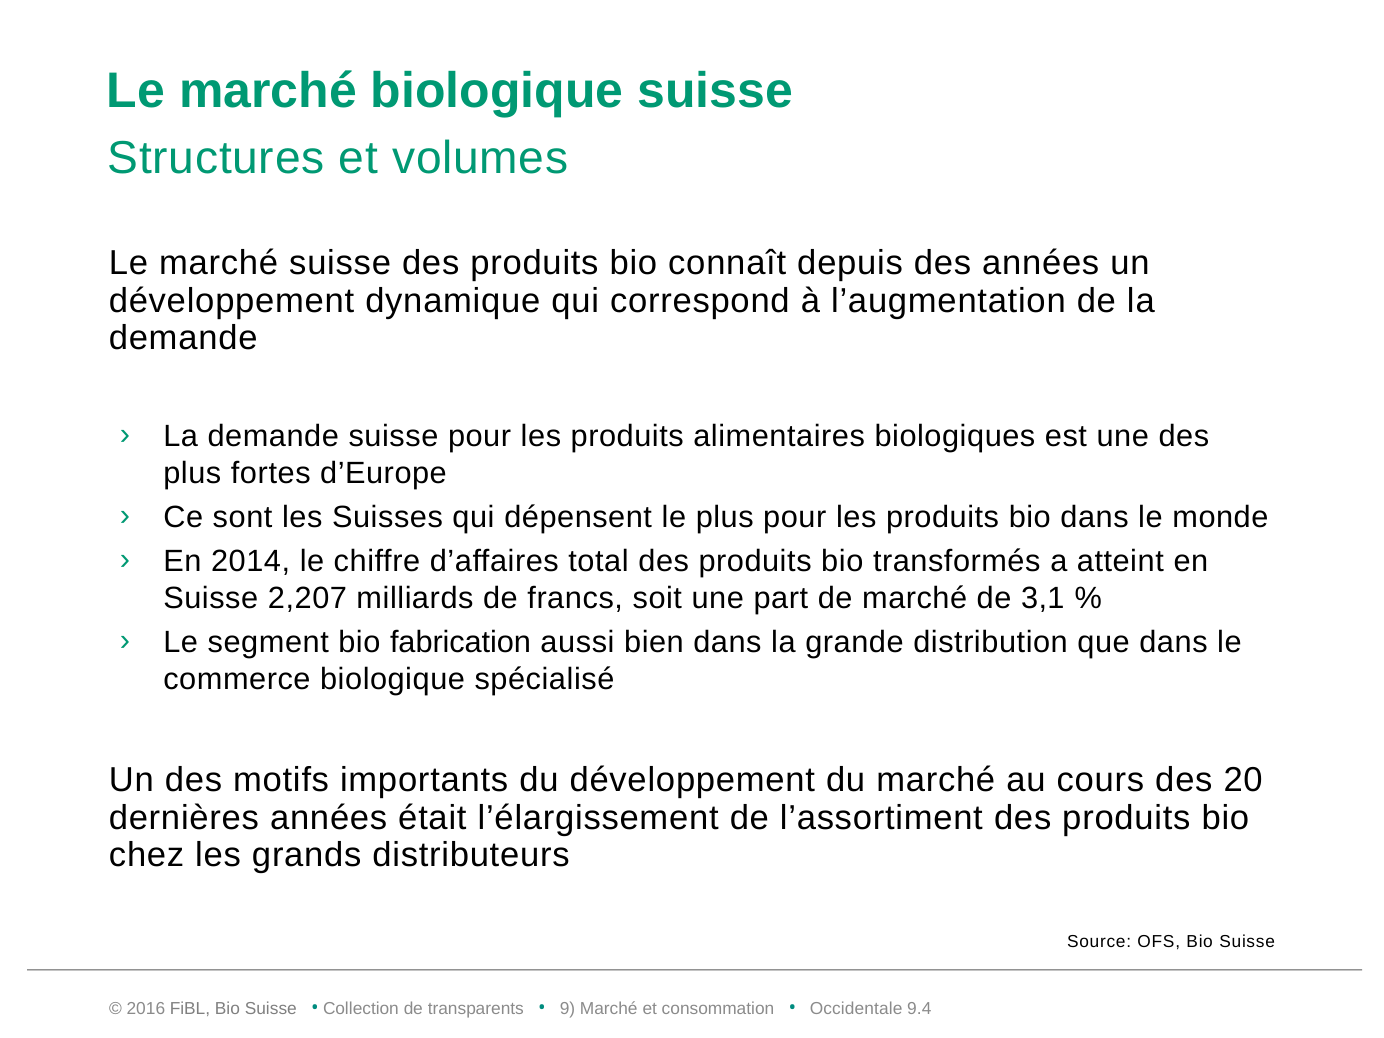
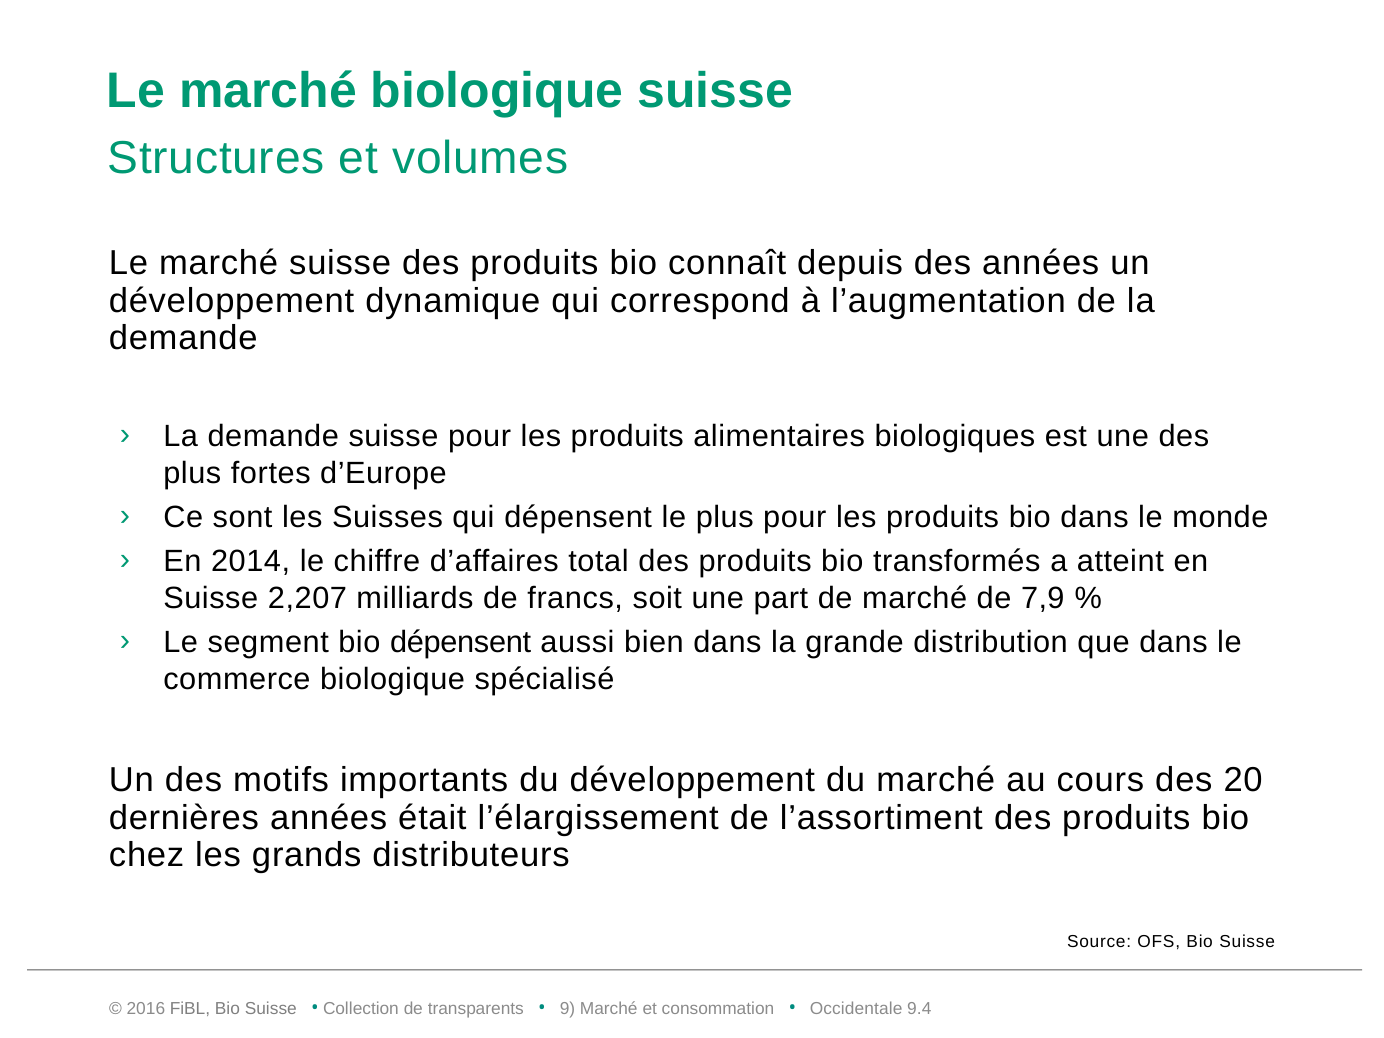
3,1: 3,1 -> 7,9
bio fabrication: fabrication -> dépensent
